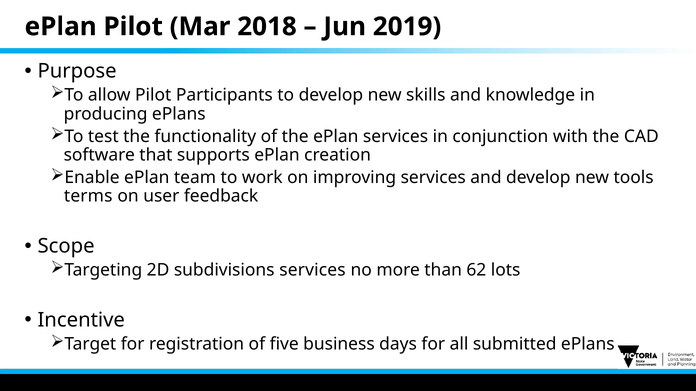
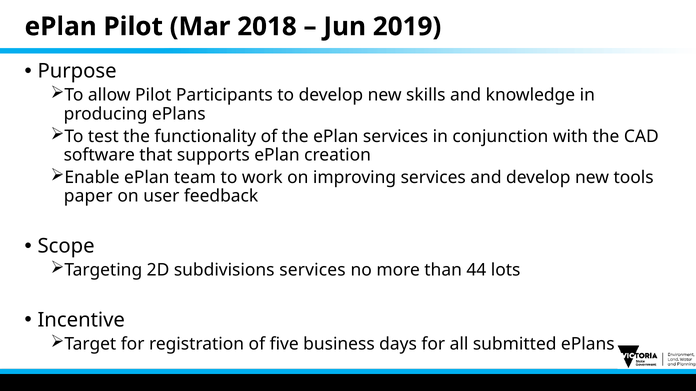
terms: terms -> paper
62: 62 -> 44
